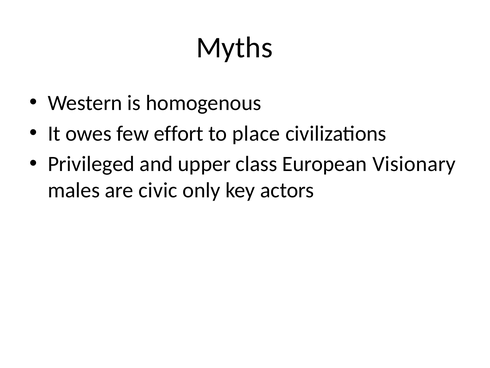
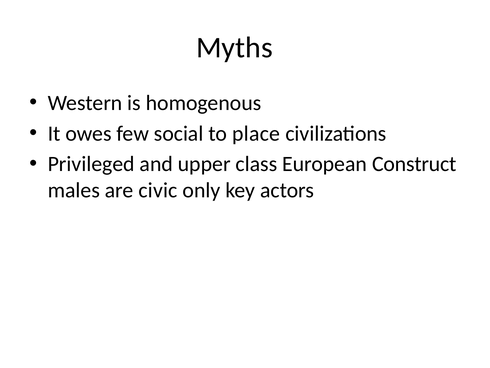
effort: effort -> social
Visionary: Visionary -> Construct
